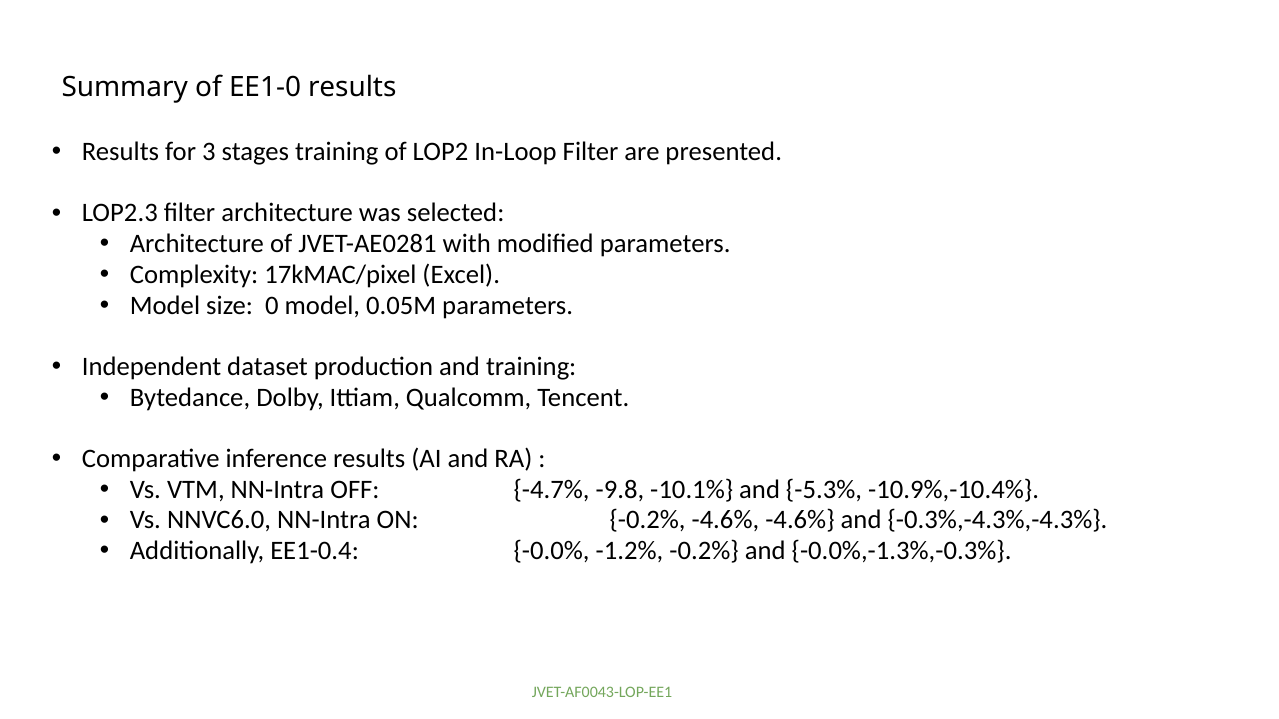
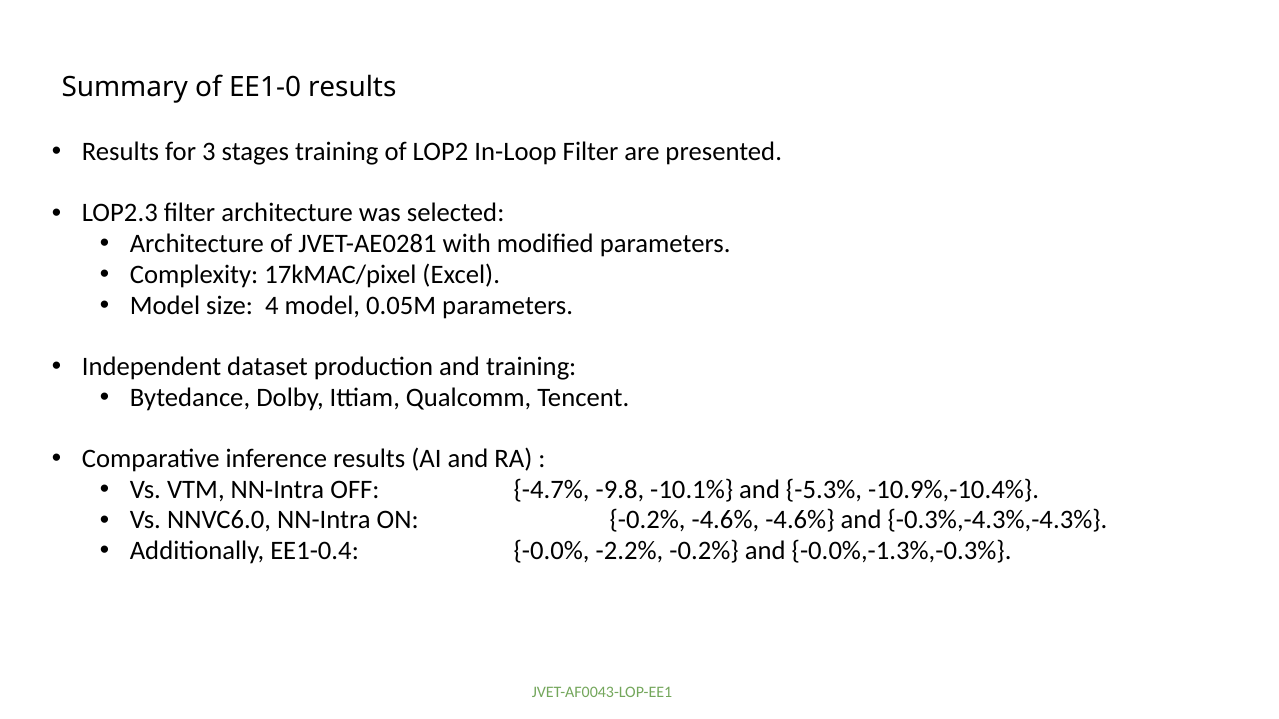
0: 0 -> 4
-1.2%: -1.2% -> -2.2%
